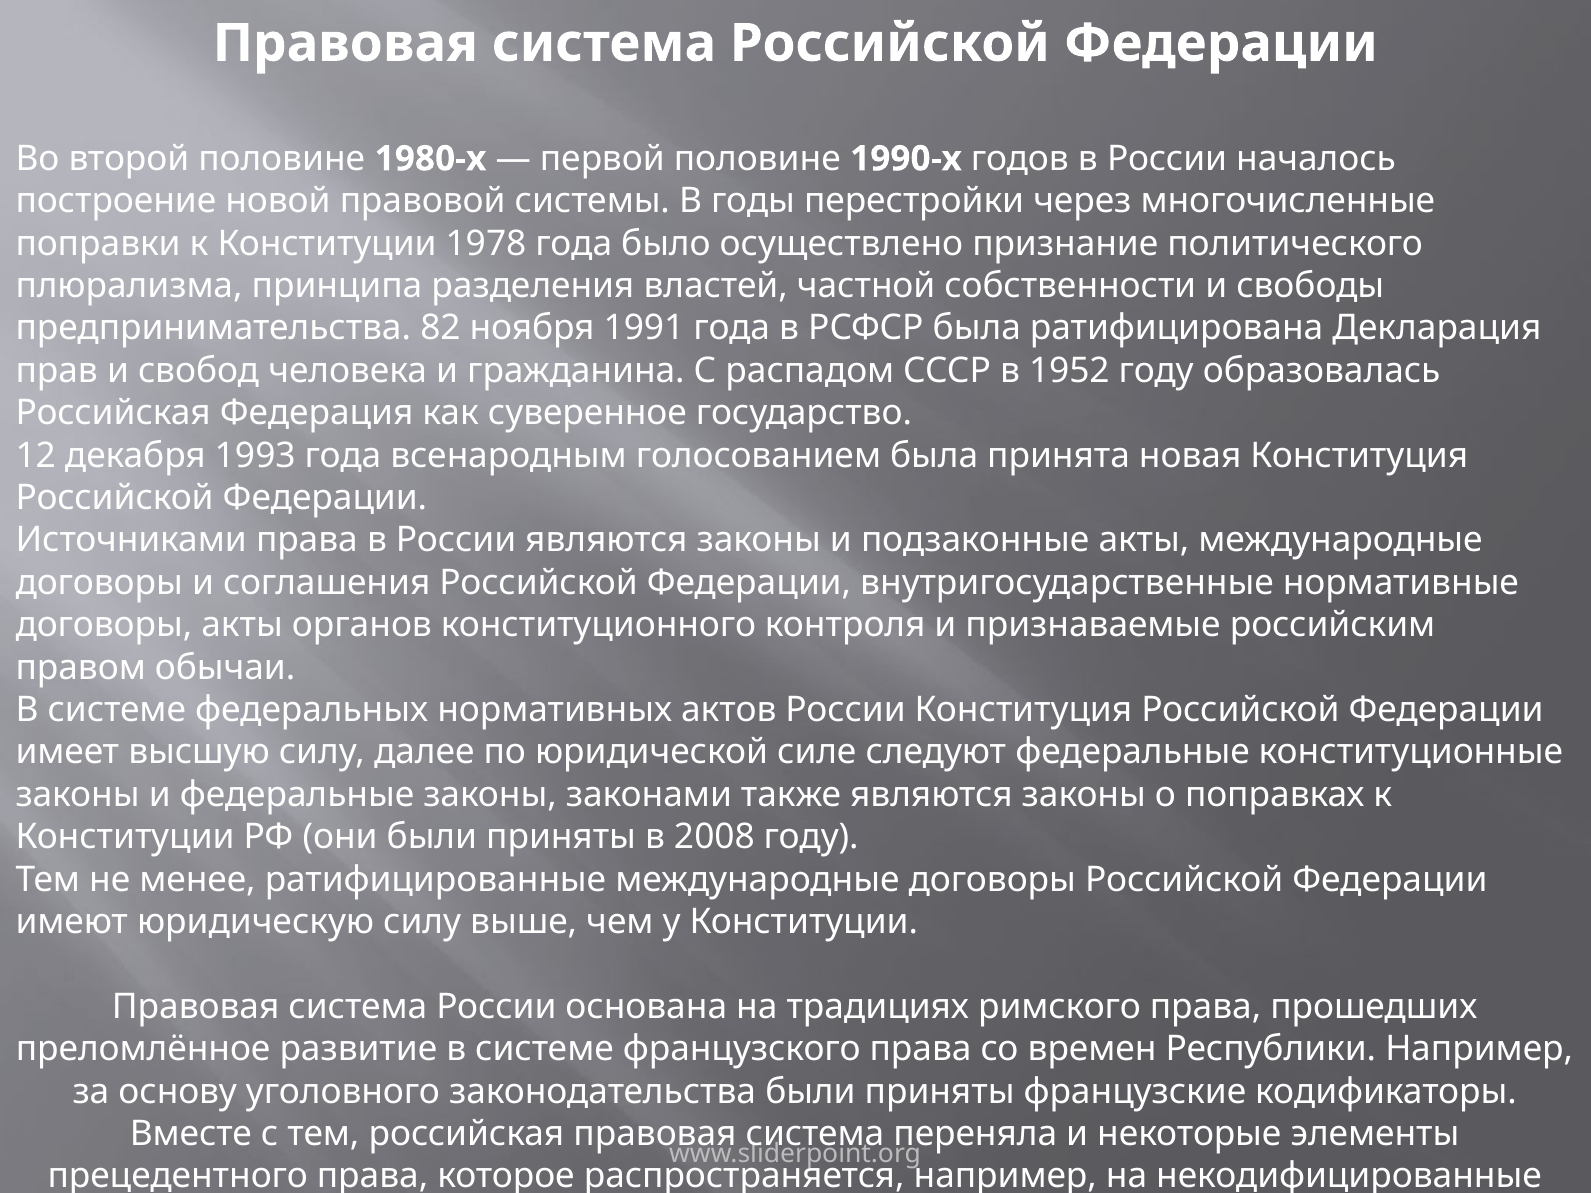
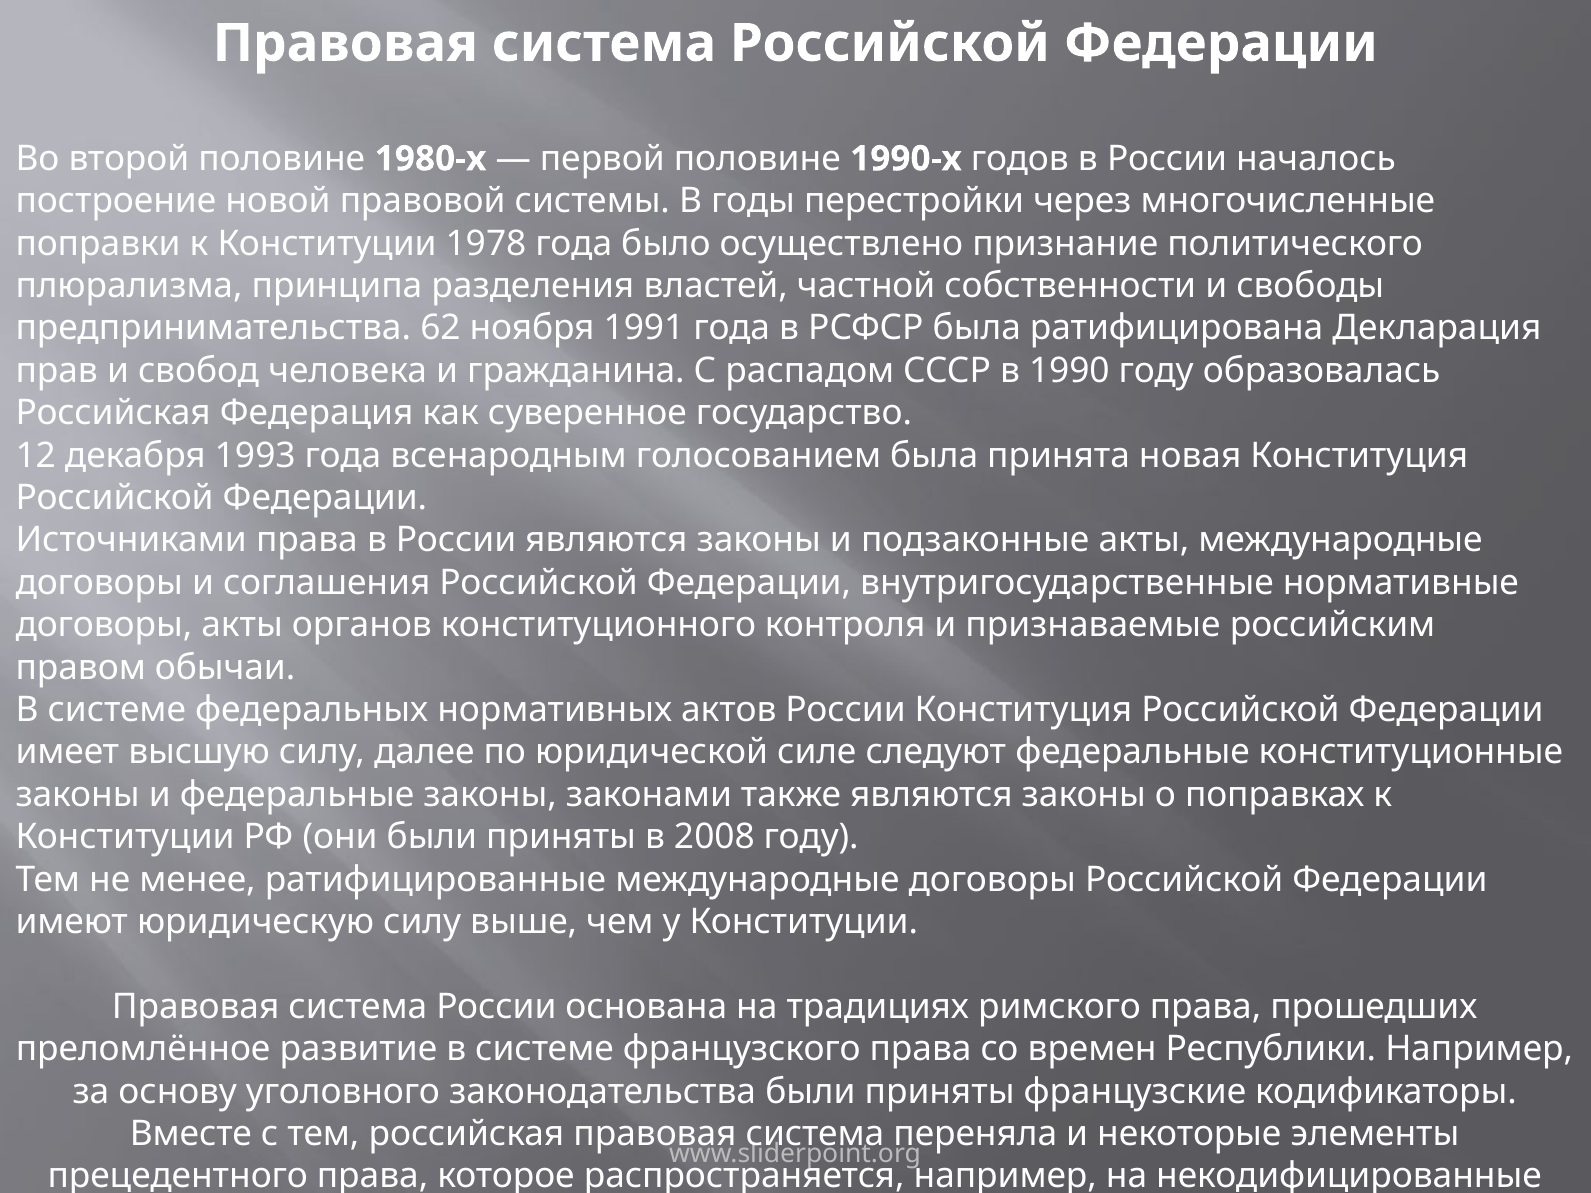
82: 82 -> 62
1952: 1952 -> 1990
